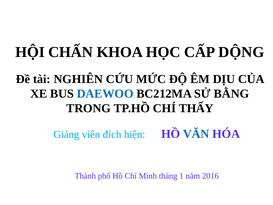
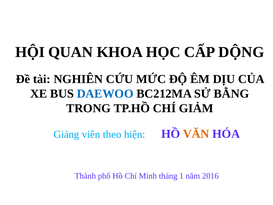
CHẤN: CHẤN -> QUAN
THẤY: THẤY -> GIẢM
đích: đích -> theo
VĂN colour: blue -> orange
